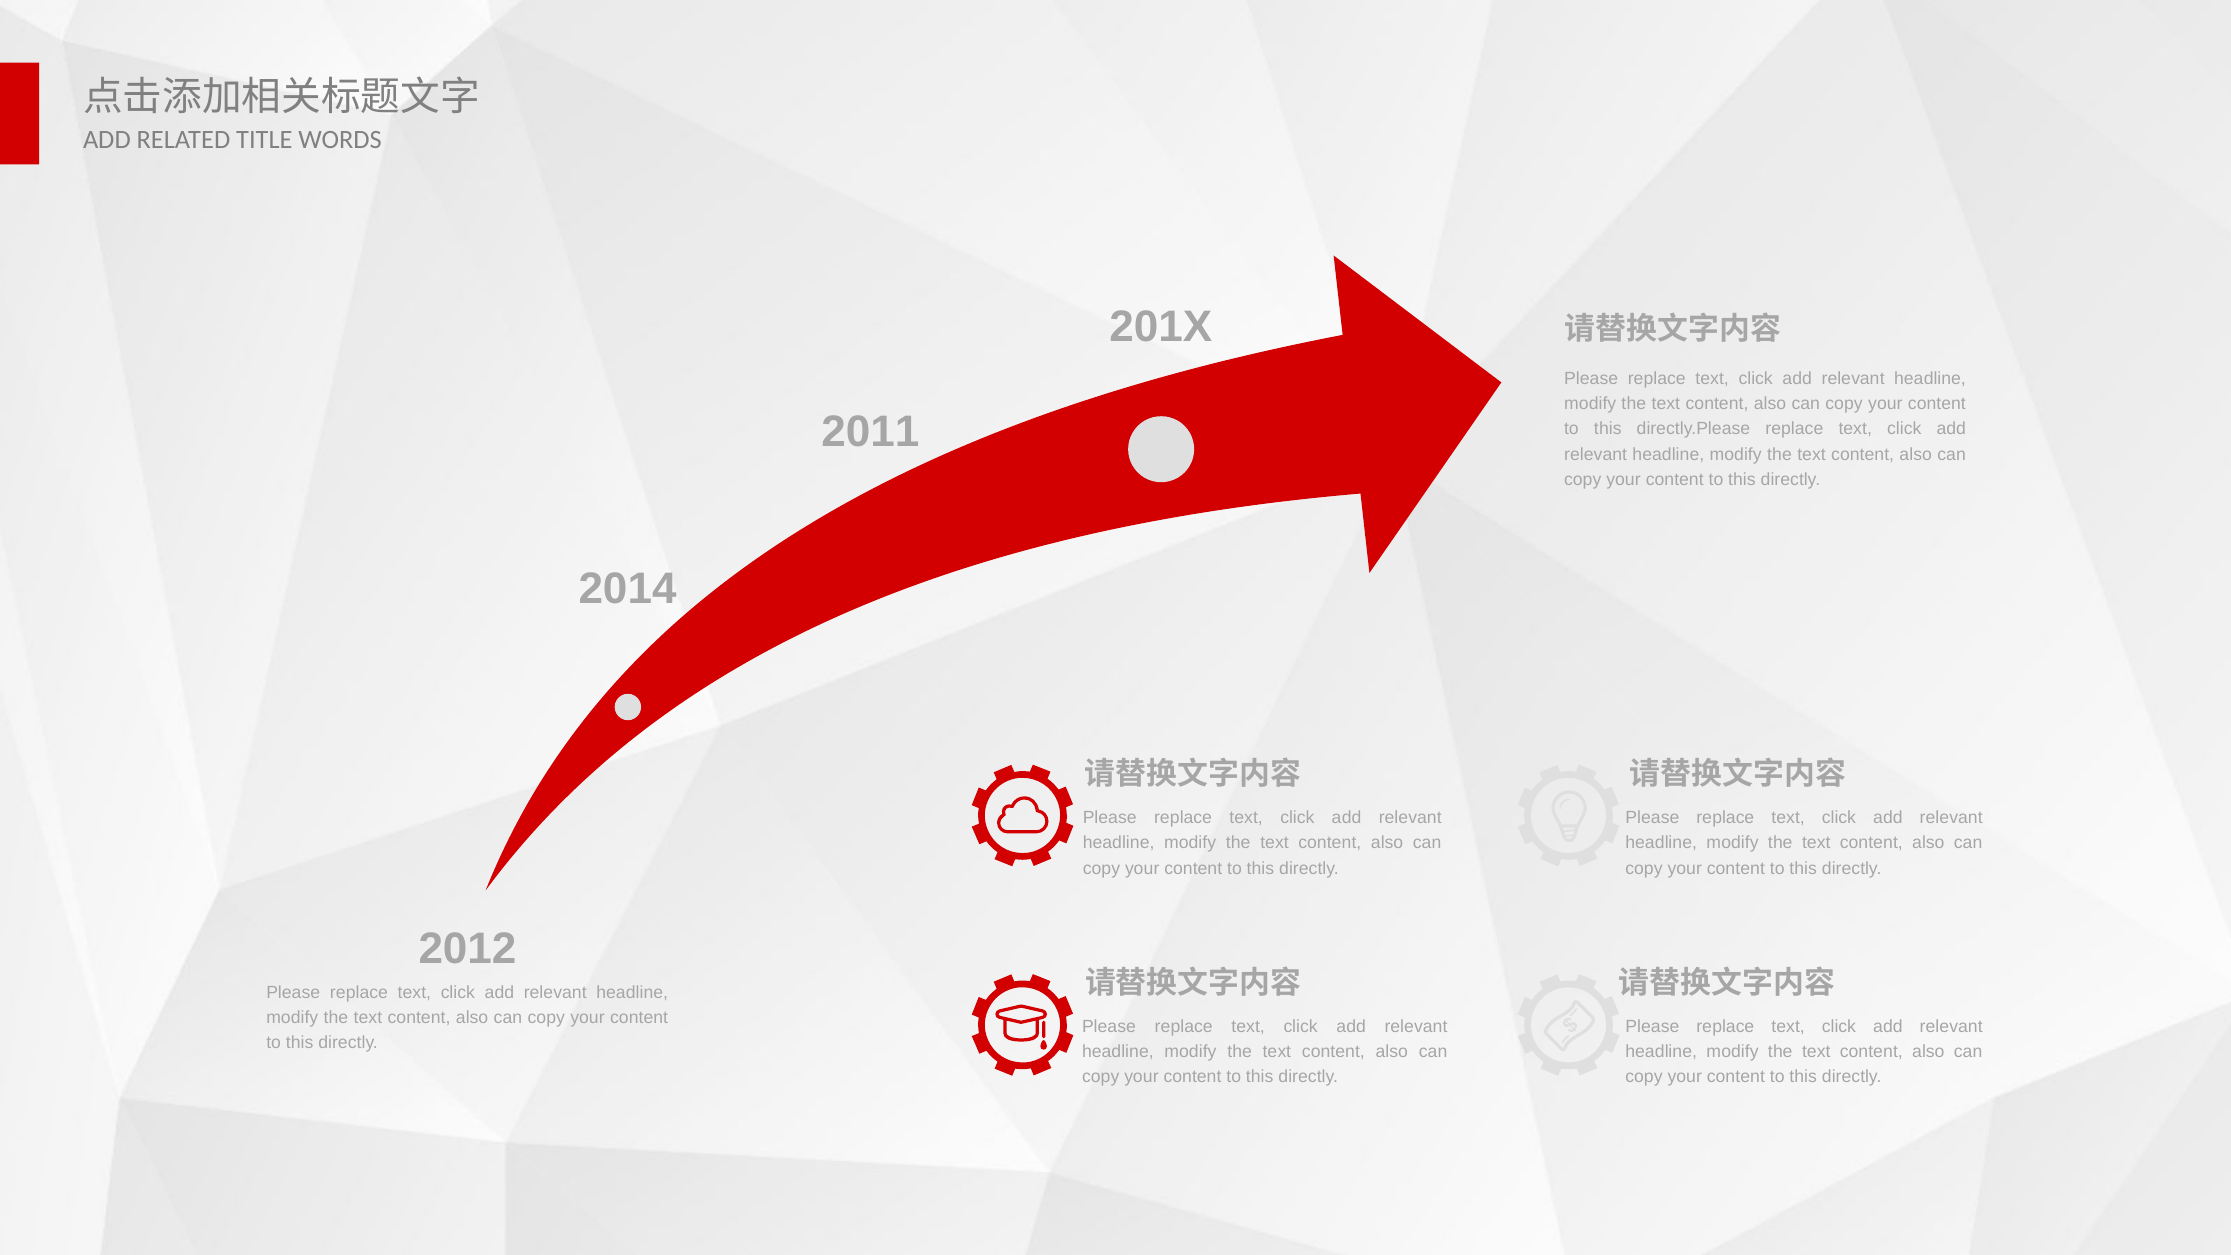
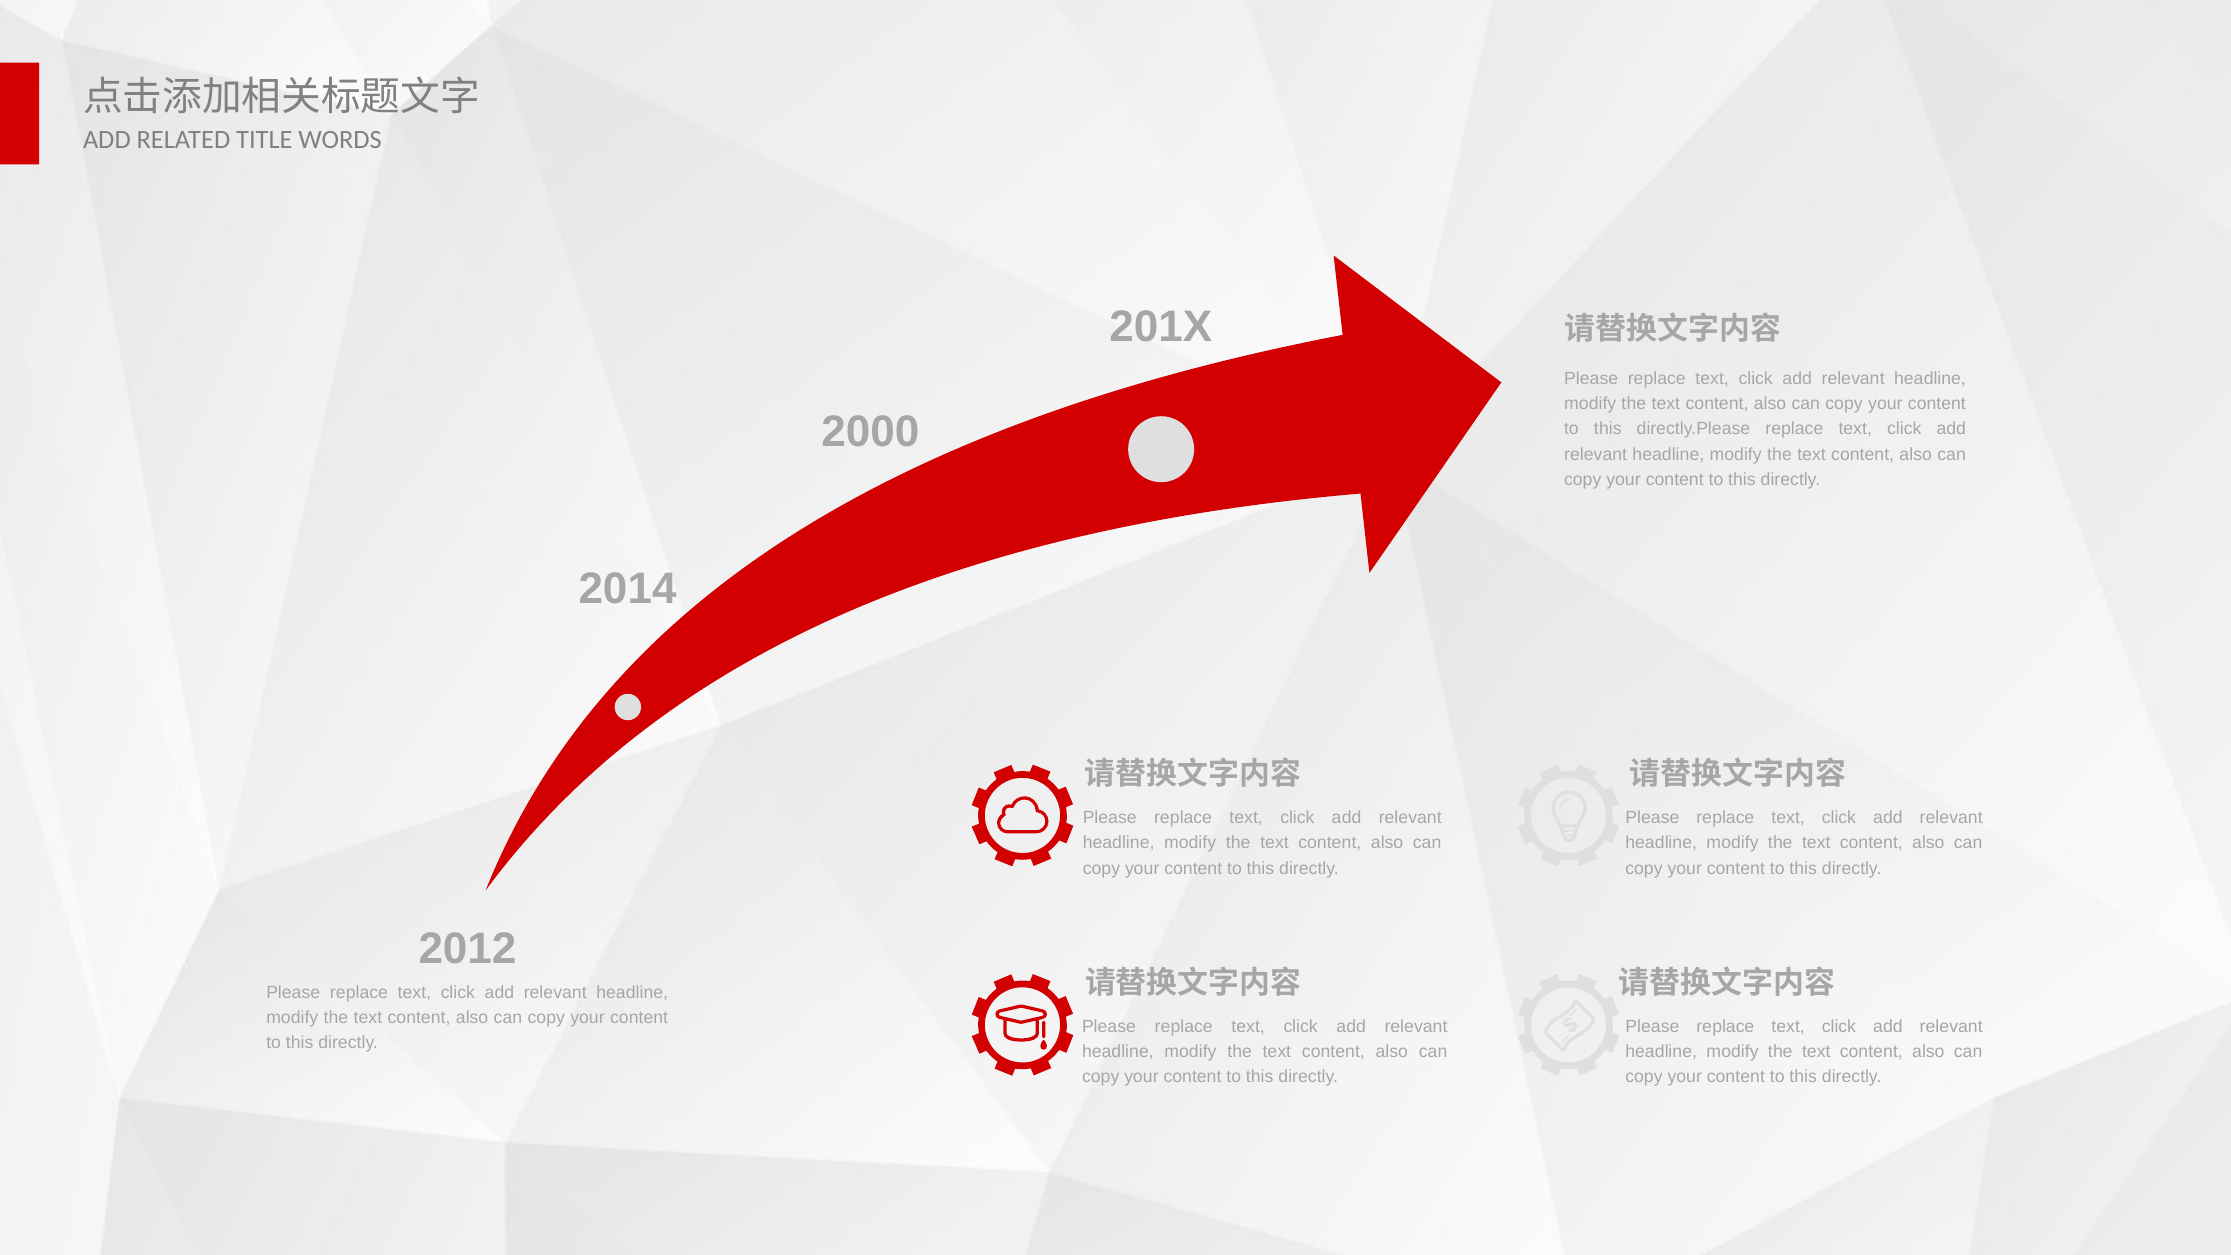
2011: 2011 -> 2000
